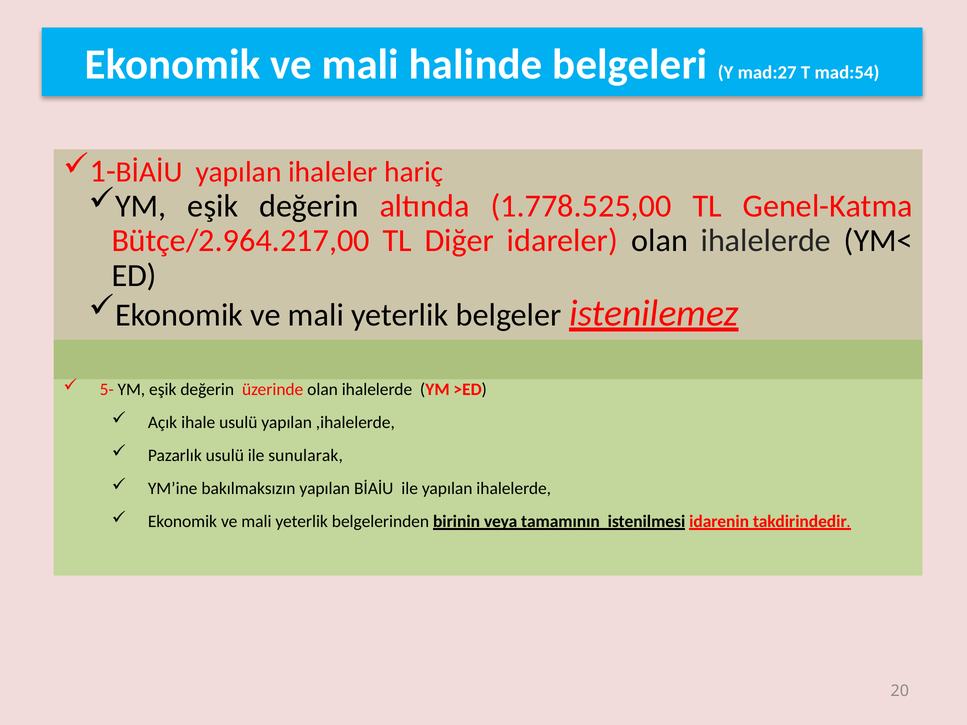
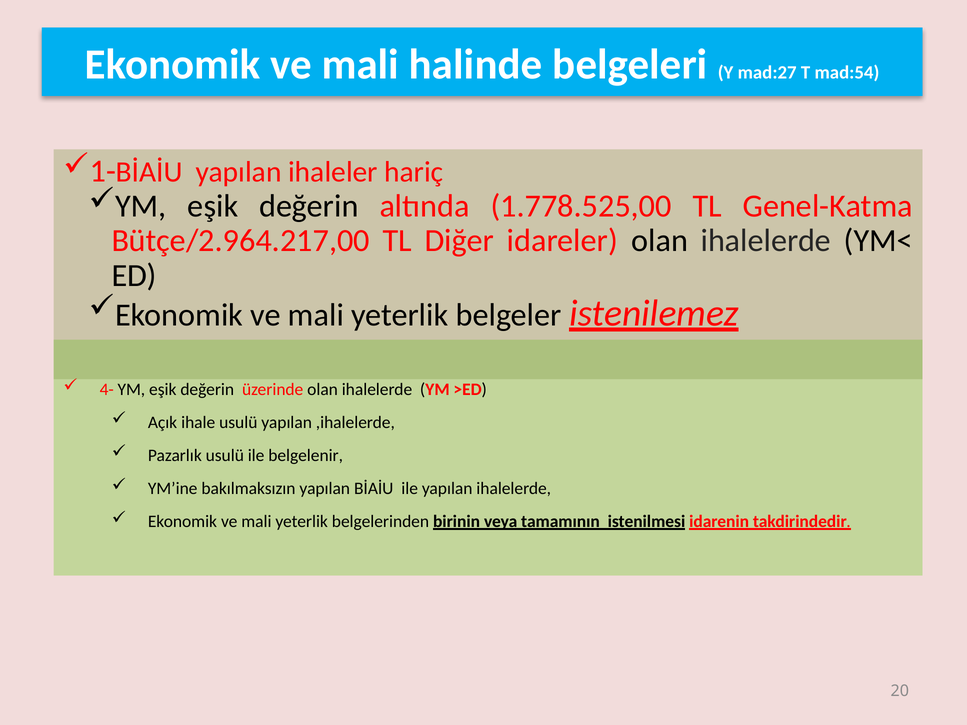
5-: 5- -> 4-
sunularak: sunularak -> belgelenir
